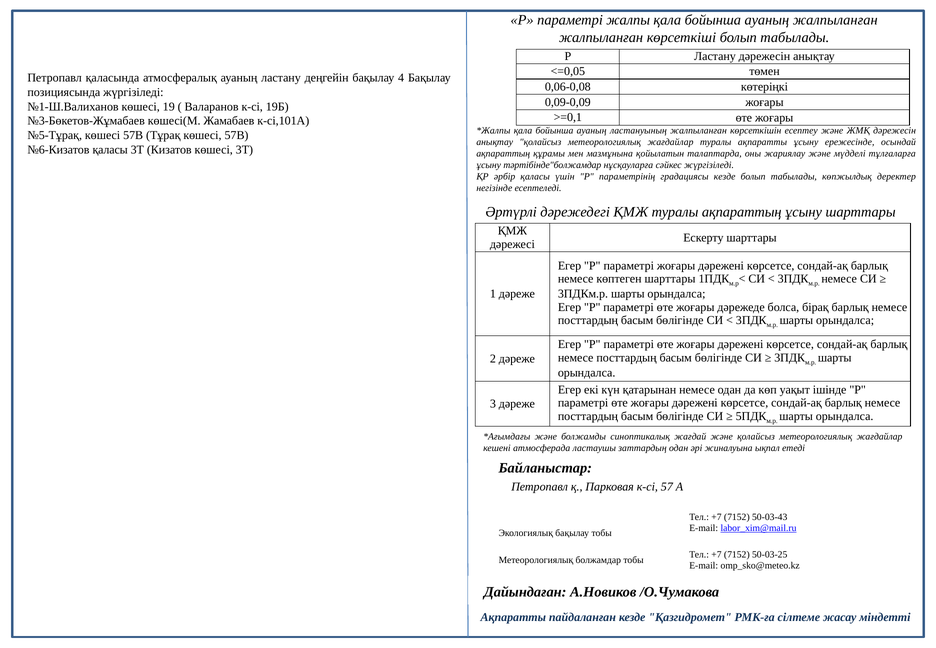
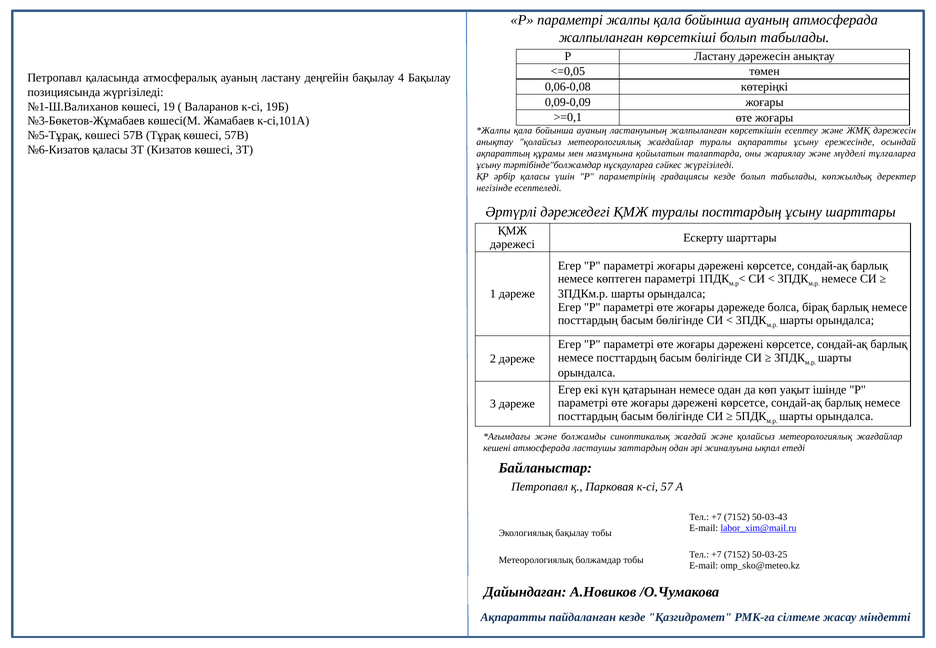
ауаның жалпыланған: жалпыланған -> атмосферада
туралы ақпараттың: ақпараттың -> посттардың
көптеген шарттары: шарттары -> параметрі
